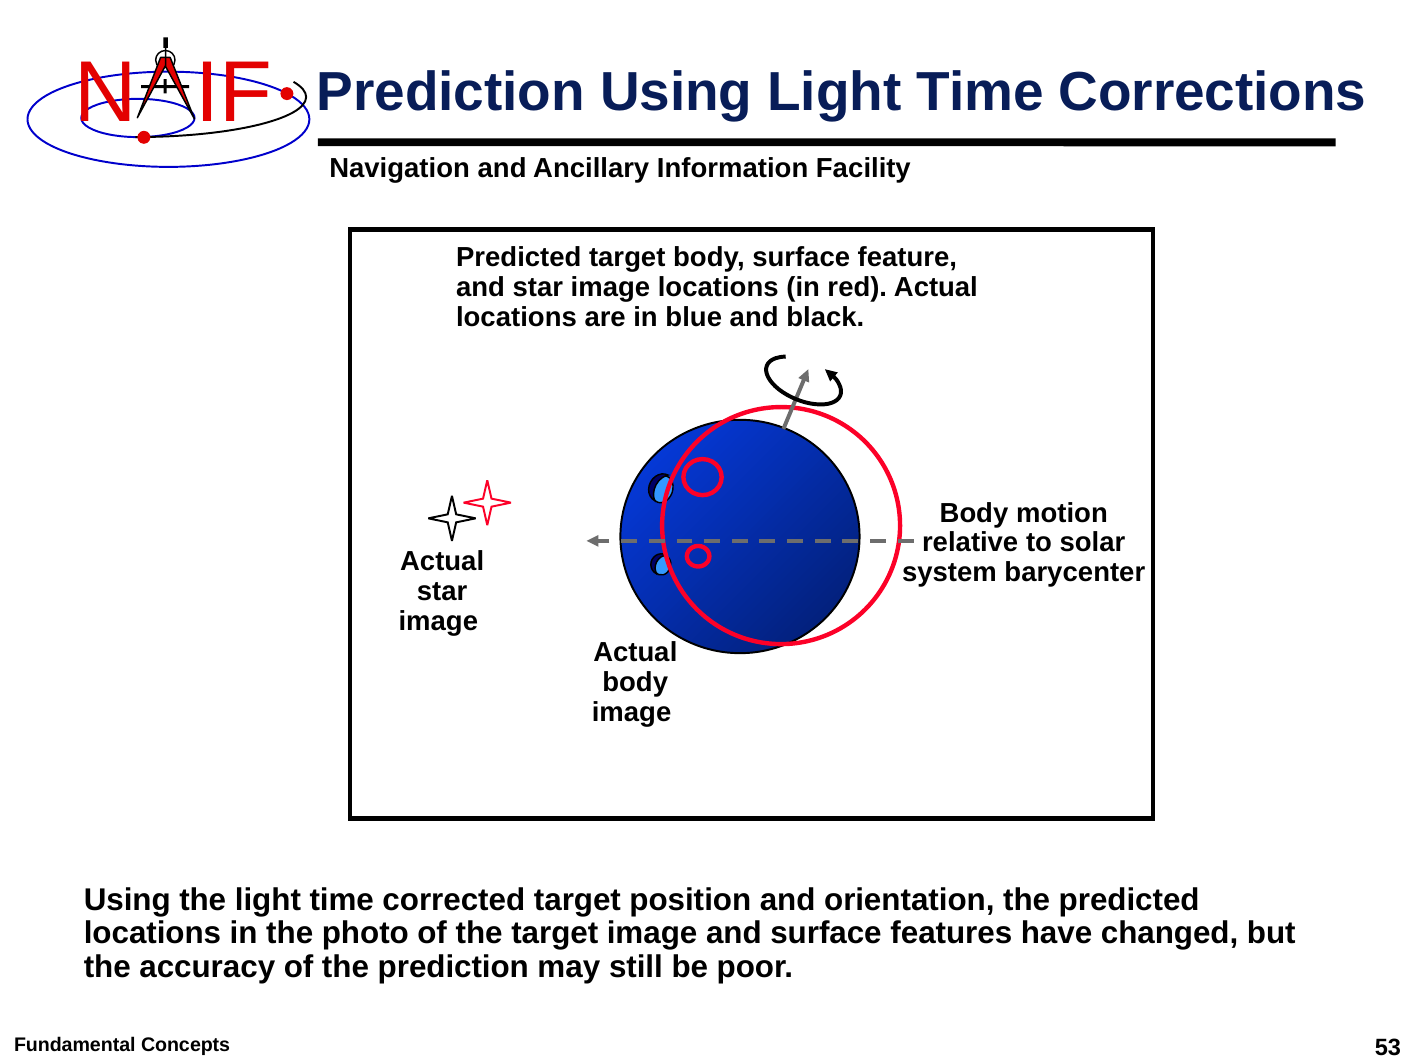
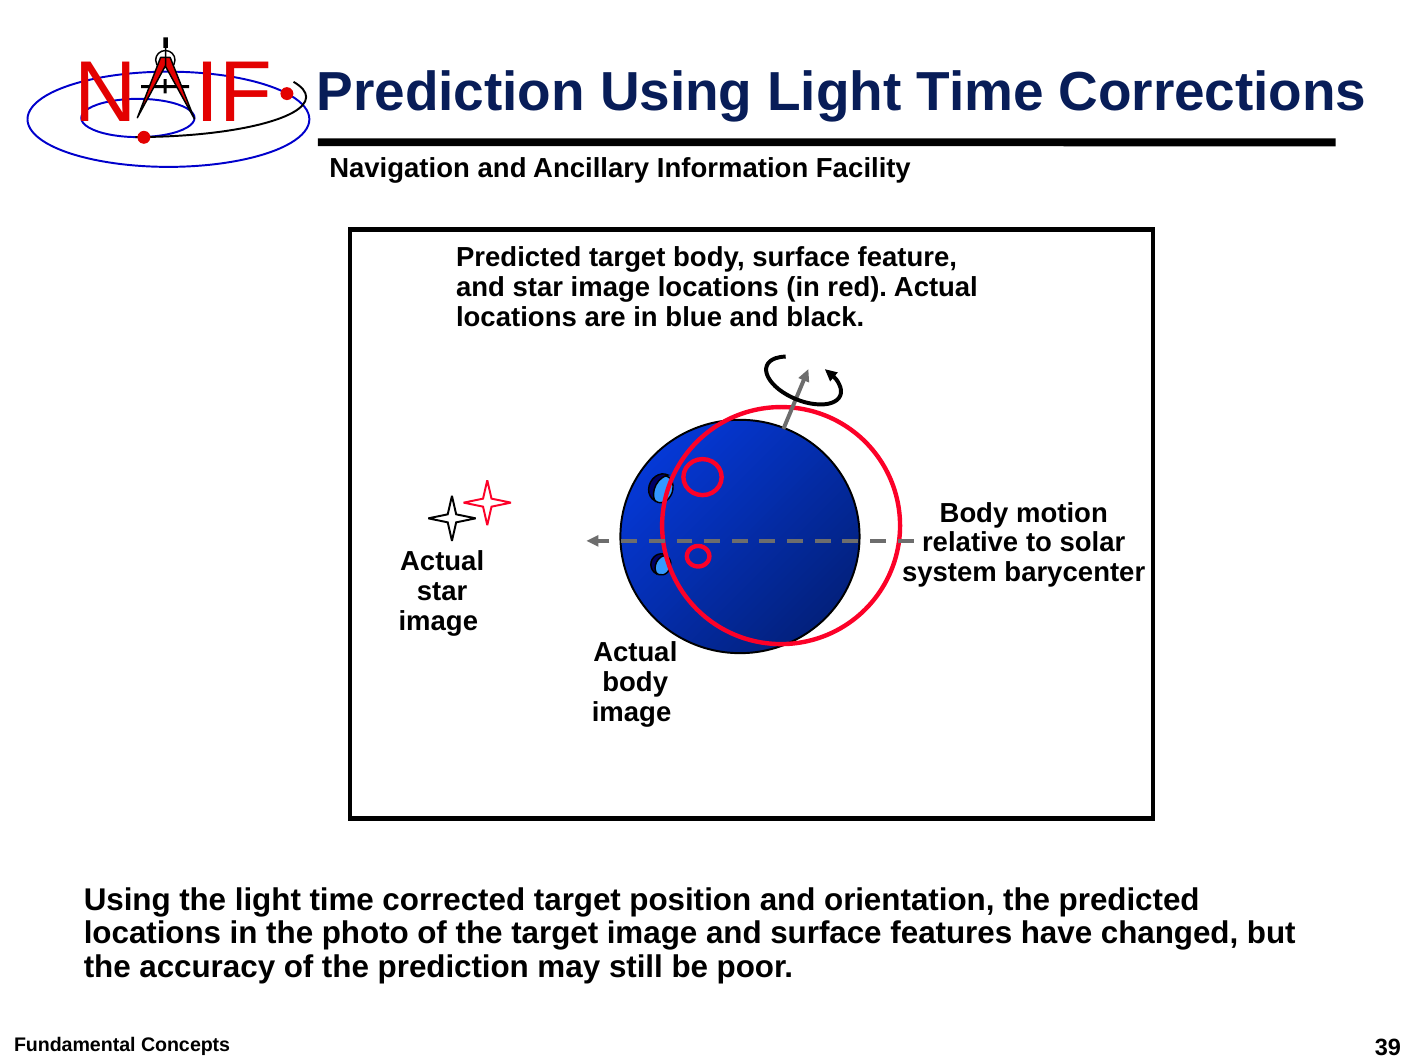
53: 53 -> 39
